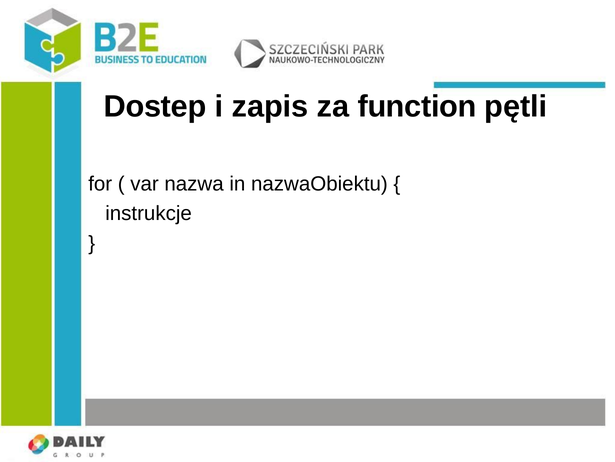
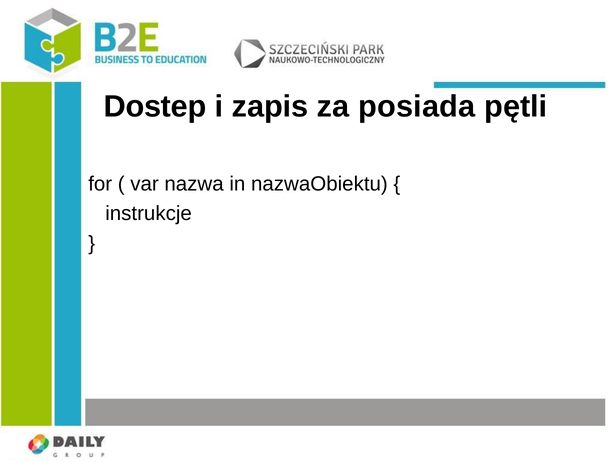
function: function -> posiada
